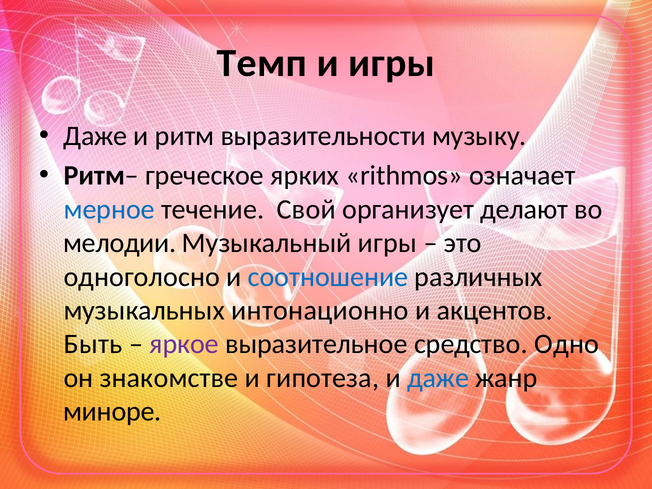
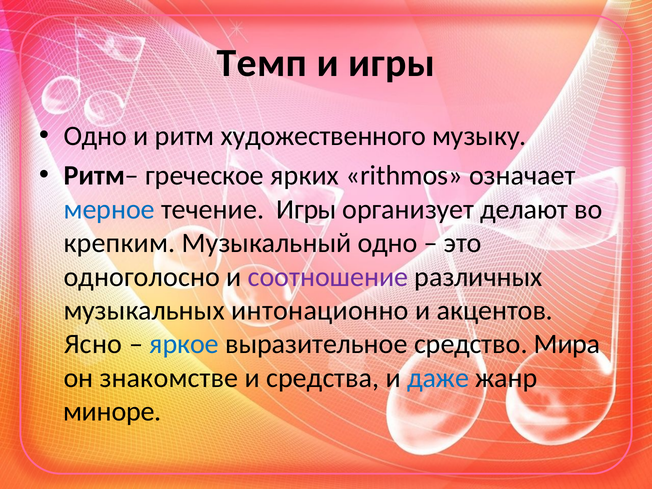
Даже at (95, 136): Даже -> Одно
выразительности: выразительности -> художественного
течение Свой: Свой -> Игры
мелодии: мелодии -> крепким
Музыкальный игры: игры -> одно
соотношение colour: blue -> purple
Быть: Быть -> Ясно
яркое colour: purple -> blue
Одно: Одно -> Мира
гипотеза: гипотеза -> средства
